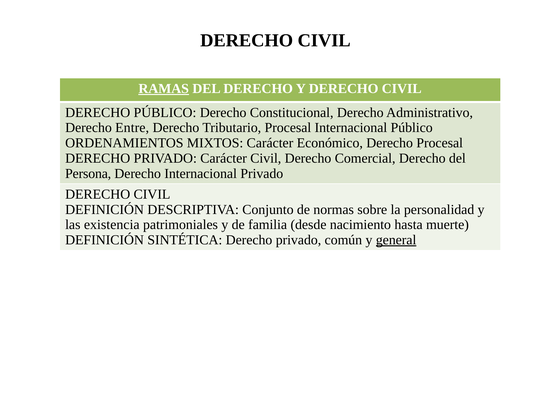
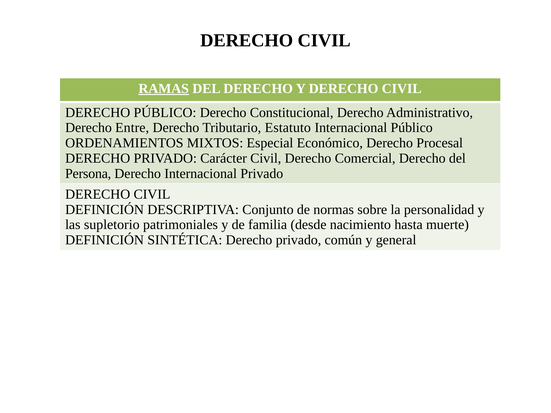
Tributario Procesal: Procesal -> Estatuto
MIXTOS Carácter: Carácter -> Especial
existencia: existencia -> supletorio
general underline: present -> none
